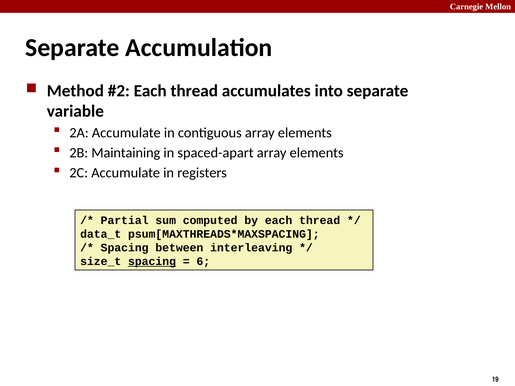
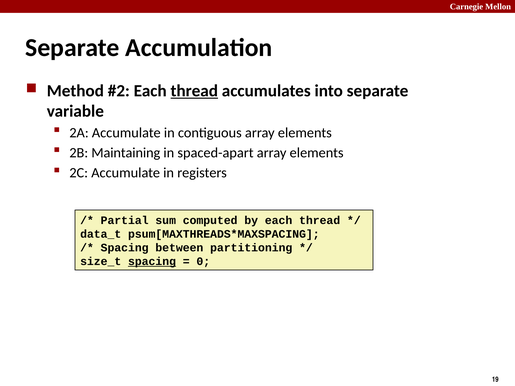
thread at (194, 91) underline: none -> present
interleaving: interleaving -> partitioning
6: 6 -> 0
